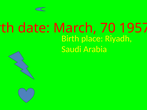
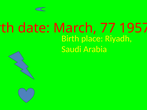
70: 70 -> 77
